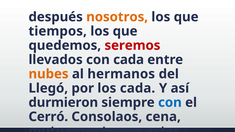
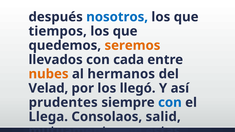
nosotros colour: orange -> blue
seremos colour: red -> orange
Llegó: Llegó -> Velad
los cada: cada -> llegó
durmieron: durmieron -> prudentes
Cerró: Cerró -> Llega
cena: cena -> salid
